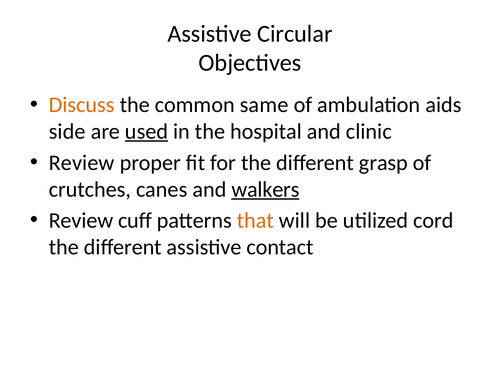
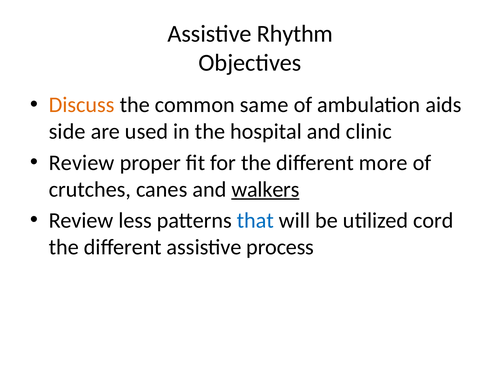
Circular: Circular -> Rhythm
used underline: present -> none
grasp: grasp -> more
cuff: cuff -> less
that colour: orange -> blue
contact: contact -> process
